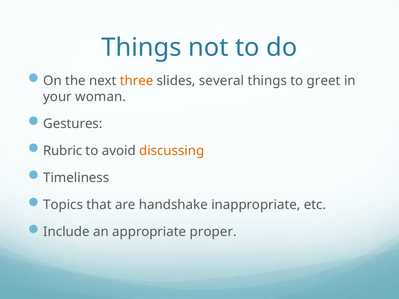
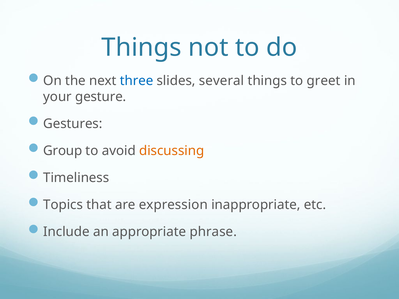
three colour: orange -> blue
woman: woman -> gesture
Rubric: Rubric -> Group
handshake: handshake -> expression
proper: proper -> phrase
